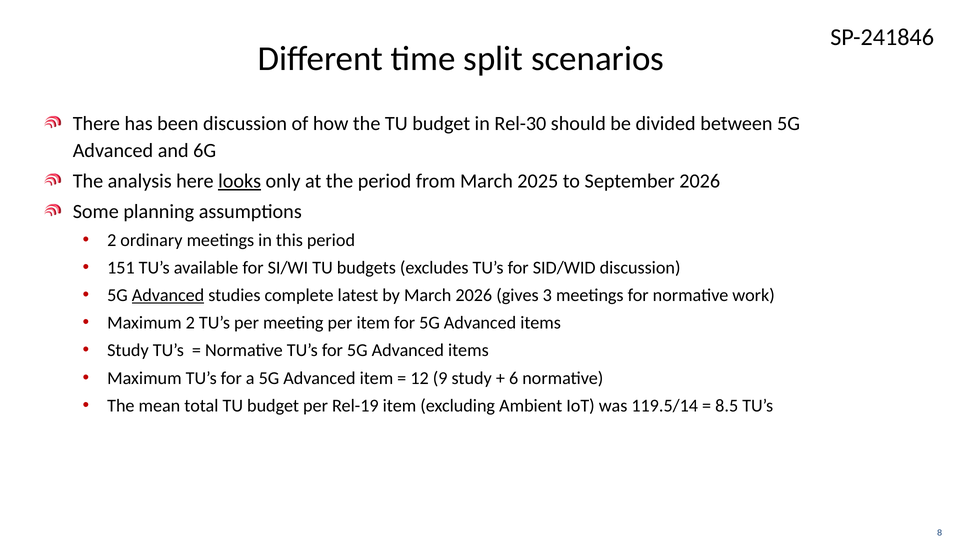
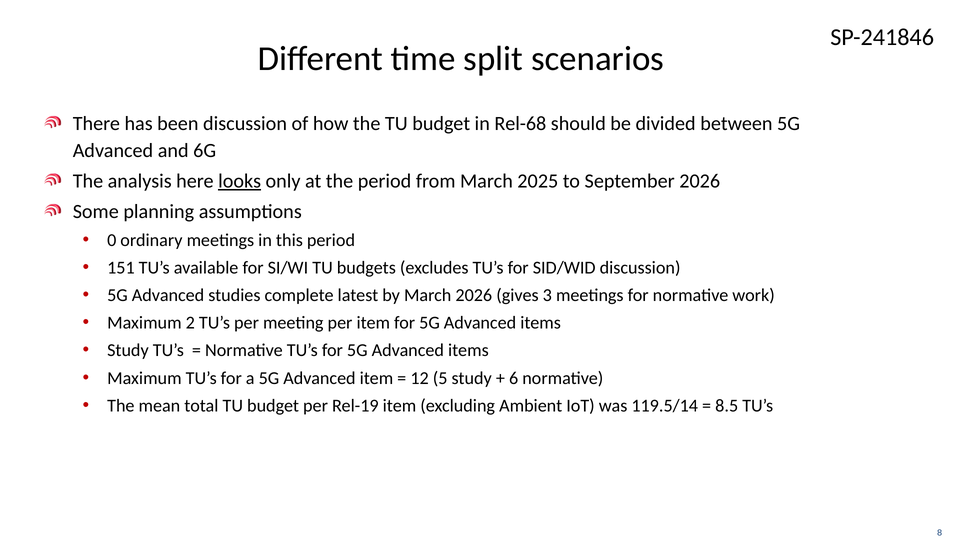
Rel-30: Rel-30 -> Rel-68
2 at (112, 240): 2 -> 0
Advanced at (168, 295) underline: present -> none
9: 9 -> 5
